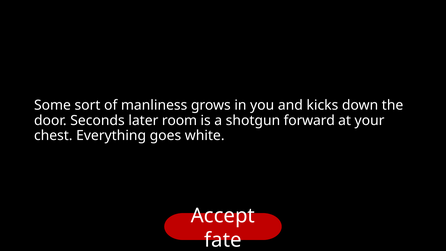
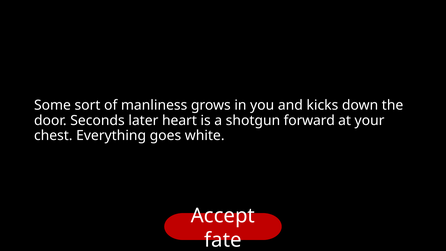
room: room -> heart
